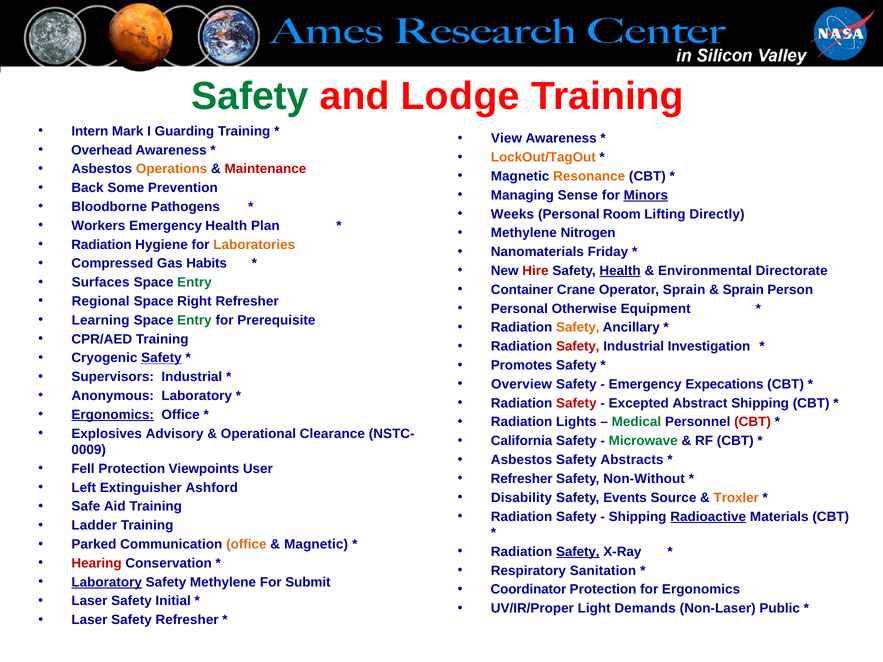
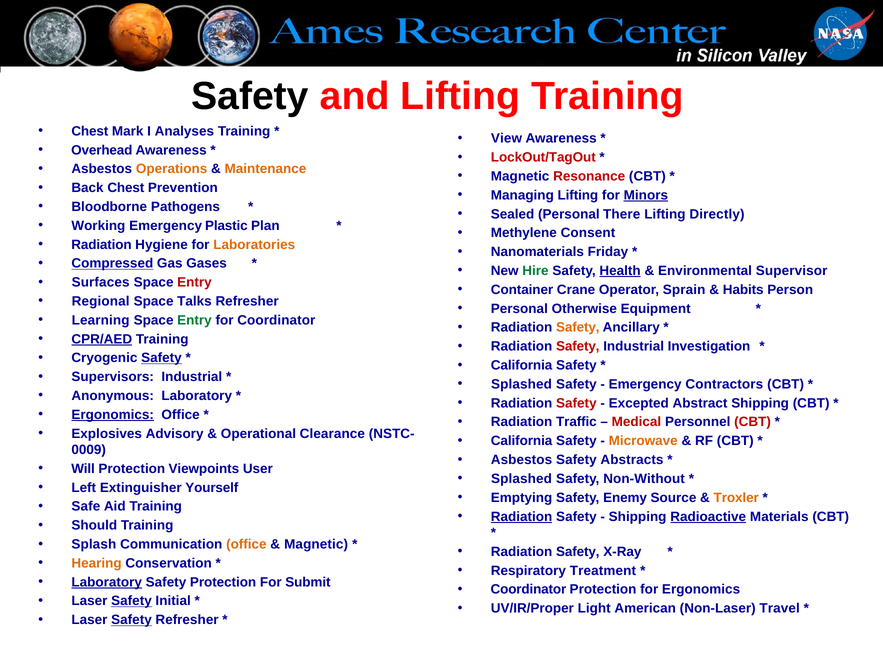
Safety at (250, 97) colour: green -> black
and Lodge: Lodge -> Lifting
Intern at (90, 131): Intern -> Chest
Guarding: Guarding -> Analyses
LockOut/TagOut colour: orange -> red
Maintenance colour: red -> orange
Resonance colour: orange -> red
Back Some: Some -> Chest
Managing Sense: Sense -> Lifting
Weeks: Weeks -> Sealed
Room: Room -> There
Workers: Workers -> Working
Emergency Health: Health -> Plastic
Nitrogen: Nitrogen -> Consent
Compressed underline: none -> present
Habits: Habits -> Gases
Hire colour: red -> green
Directorate: Directorate -> Supervisor
Entry at (194, 282) colour: green -> red
Sprain at (743, 290): Sprain -> Habits
Right: Right -> Talks
for Prerequisite: Prerequisite -> Coordinator
CPR/AED underline: none -> present
Promotes at (522, 365): Promotes -> California
Overview at (521, 384): Overview -> Splashed
Expecations: Expecations -> Contractors
Lights: Lights -> Traffic
Medical colour: green -> red
Microwave colour: green -> orange
Fell: Fell -> Will
Refresher at (522, 479): Refresher -> Splashed
Ashford: Ashford -> Yourself
Disability: Disability -> Emptying
Events: Events -> Enemy
Radiation at (522, 517) underline: none -> present
Ladder: Ladder -> Should
Parked: Parked -> Splash
Safety at (578, 552) underline: present -> none
Hearing colour: red -> orange
Sanitation: Sanitation -> Treatment
Safety Methylene: Methylene -> Protection
Safety at (131, 601) underline: none -> present
Demands: Demands -> American
Public: Public -> Travel
Safety at (131, 620) underline: none -> present
